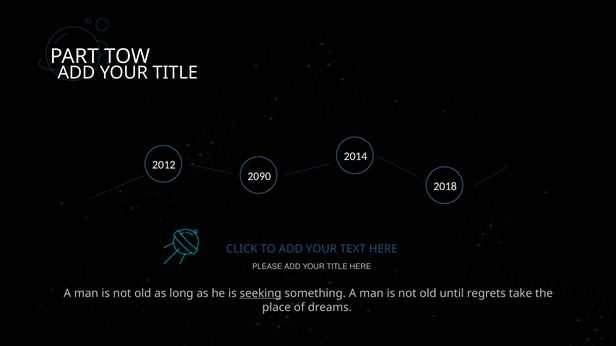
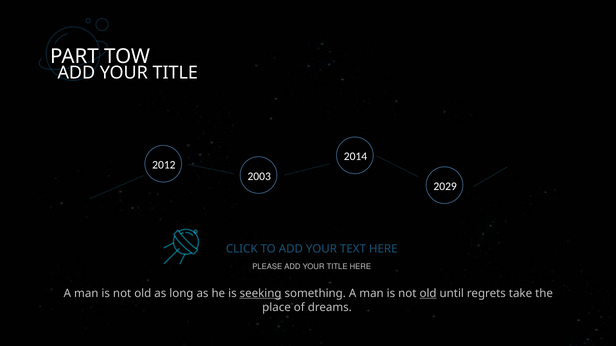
2090: 2090 -> 2003
2018: 2018 -> 2029
old at (428, 294) underline: none -> present
